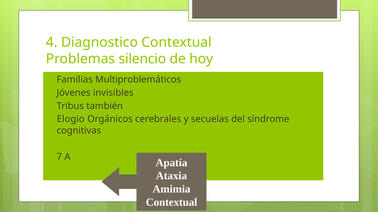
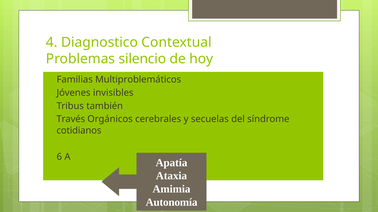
Elogio: Elogio -> Través
cognitivas: cognitivas -> cotidianos
7: 7 -> 6
Contextual at (172, 203): Contextual -> Autonomía
